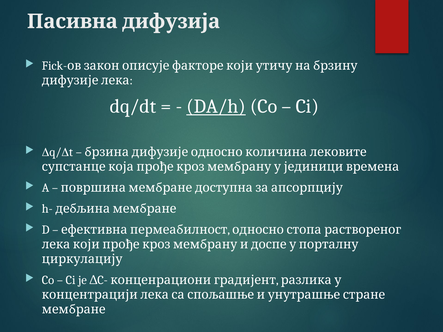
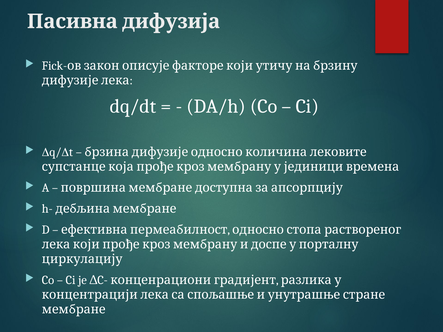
DA/h underline: present -> none
